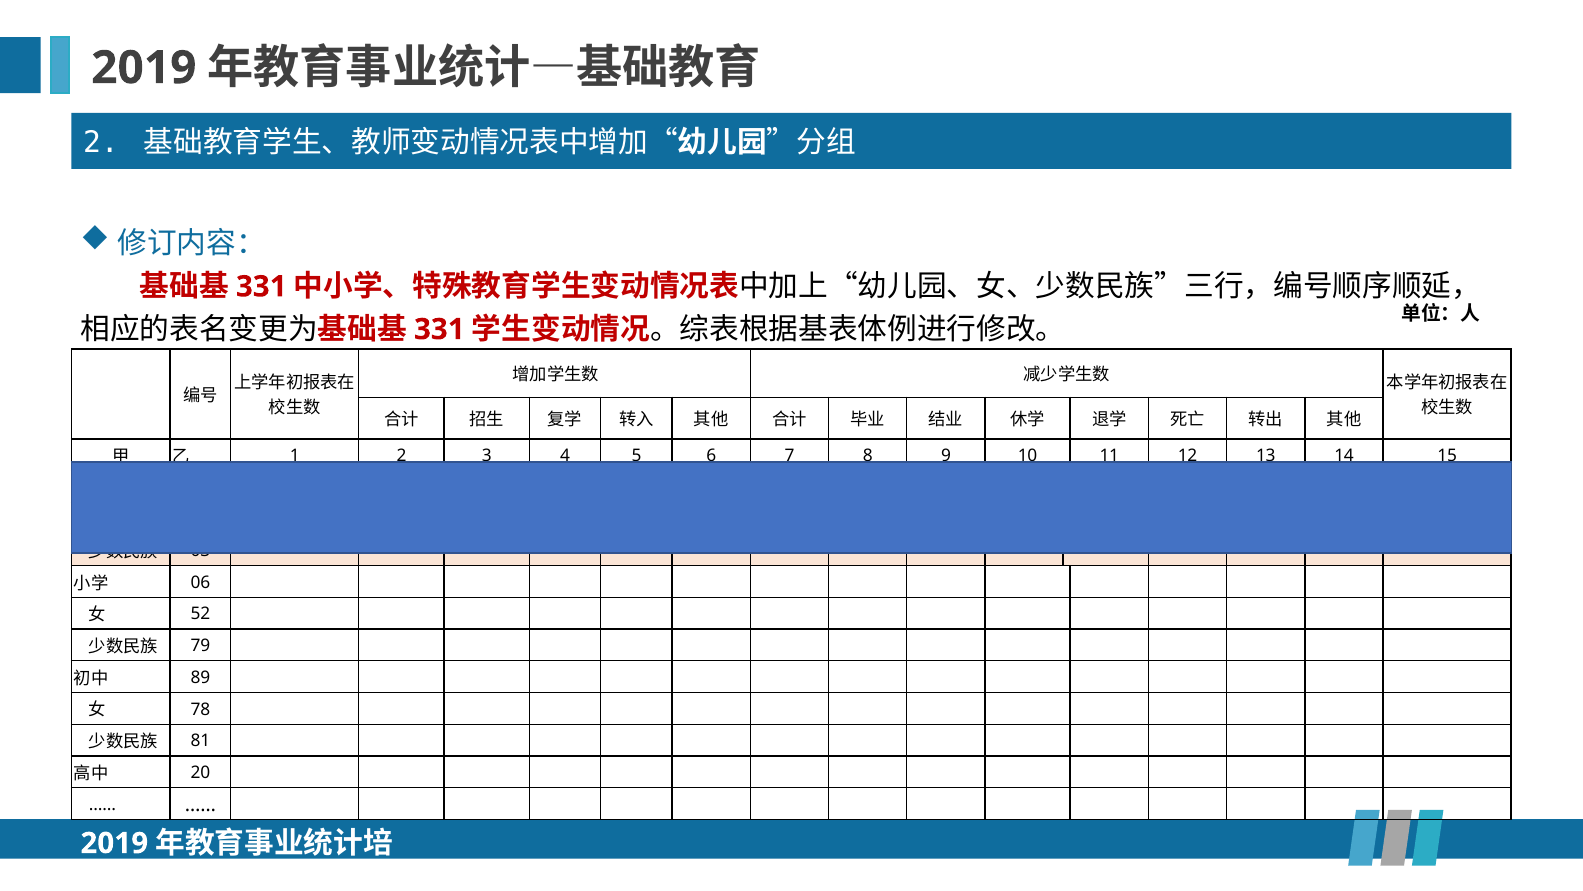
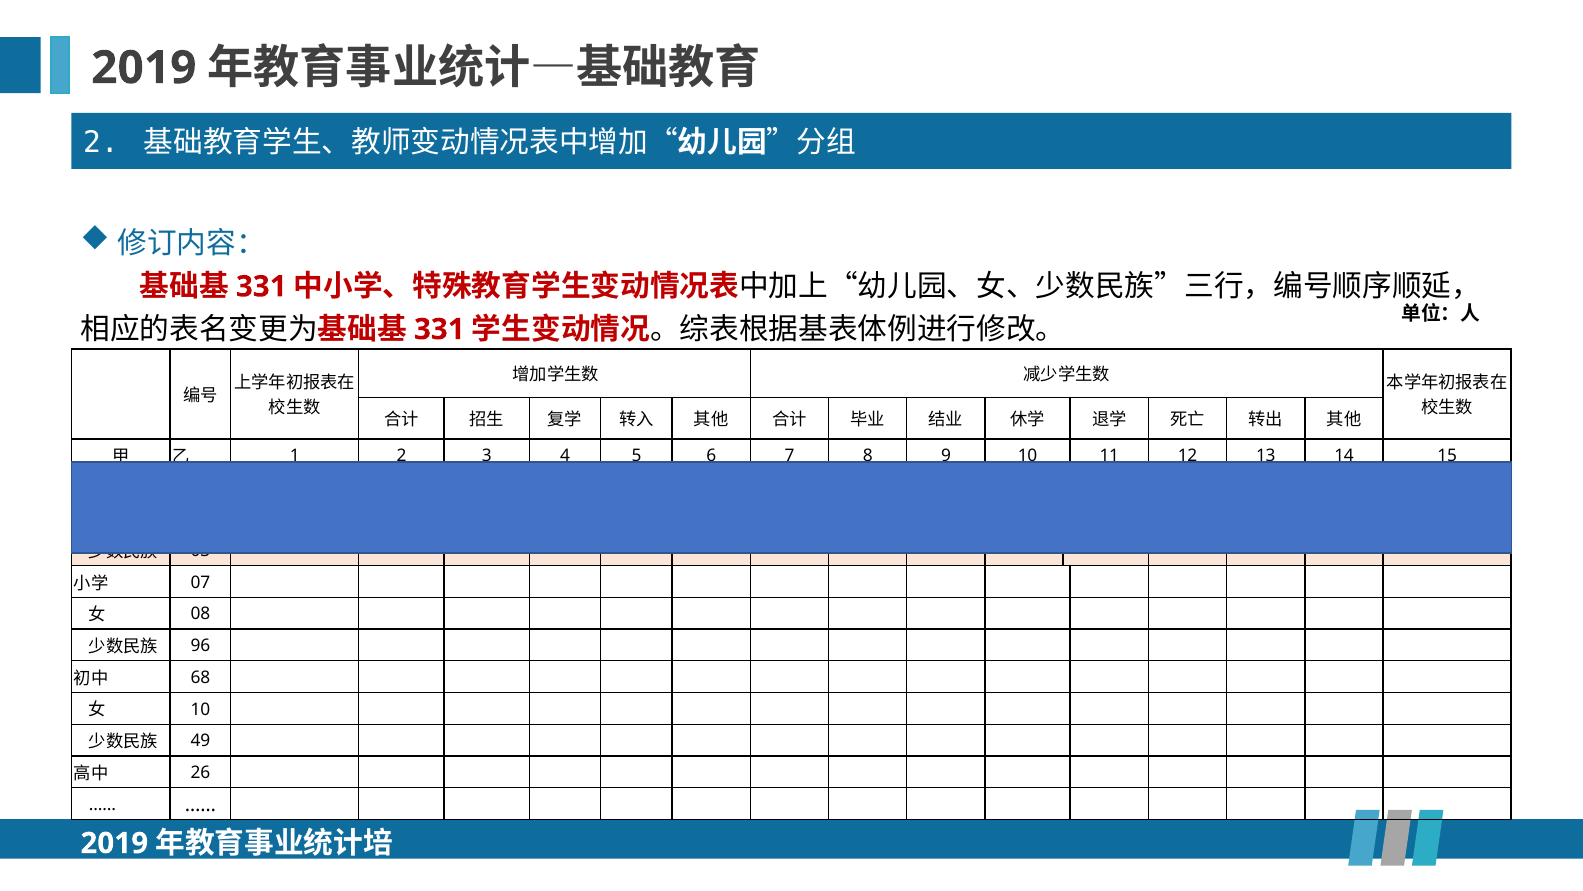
06: 06 -> 07
52: 52 -> 08
79: 79 -> 96
89: 89 -> 68
78 at (200, 709): 78 -> 10
81: 81 -> 49
20: 20 -> 26
